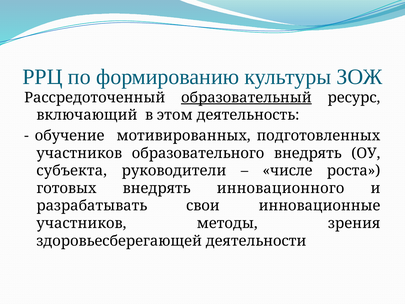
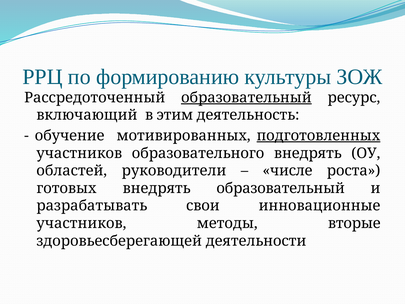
этом: этом -> этим
подготовленных underline: none -> present
субъекта: субъекта -> областей
внедрять инновационного: инновационного -> образовательный
зрения: зрения -> вторые
